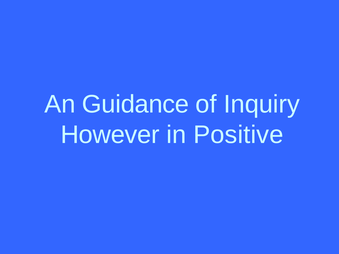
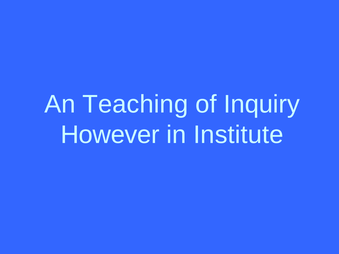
Guidance: Guidance -> Teaching
Positive: Positive -> Institute
